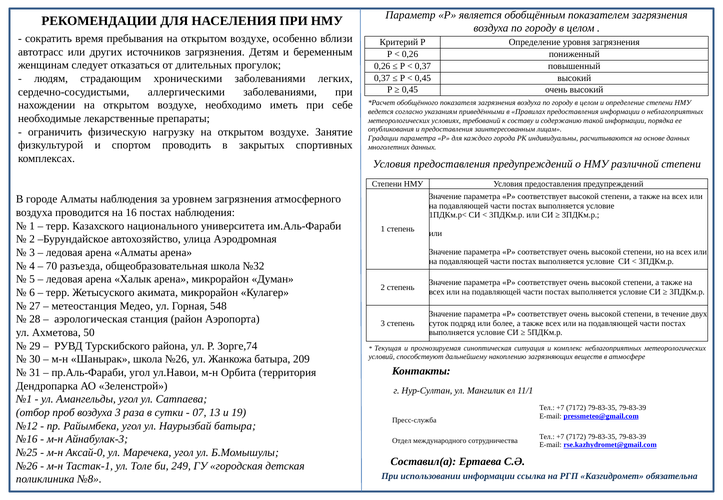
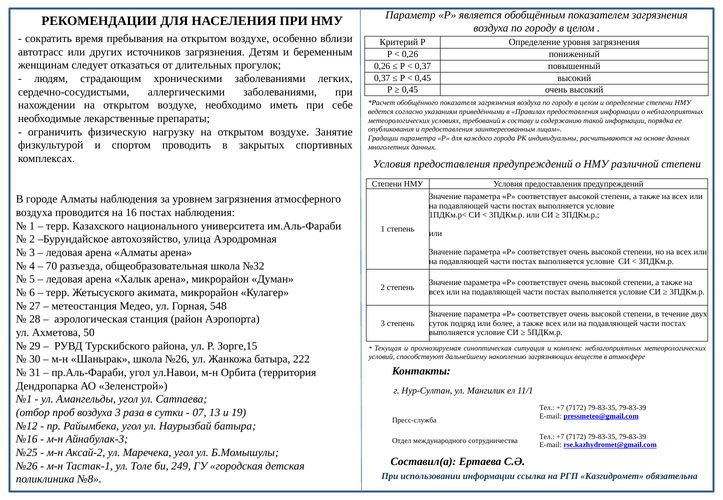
Зорге,74: Зорге,74 -> Зорге,15
209: 209 -> 222
Аксай-0: Аксай-0 -> Аксай-2
